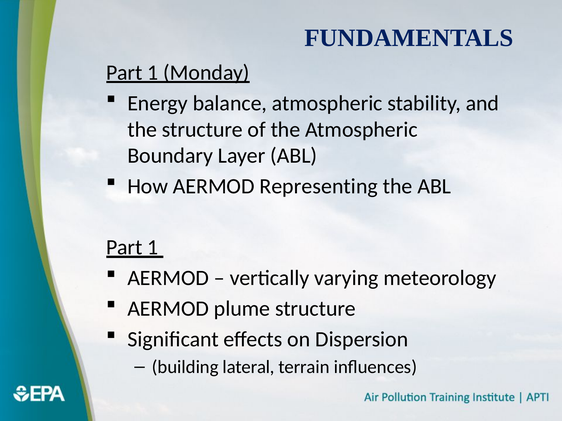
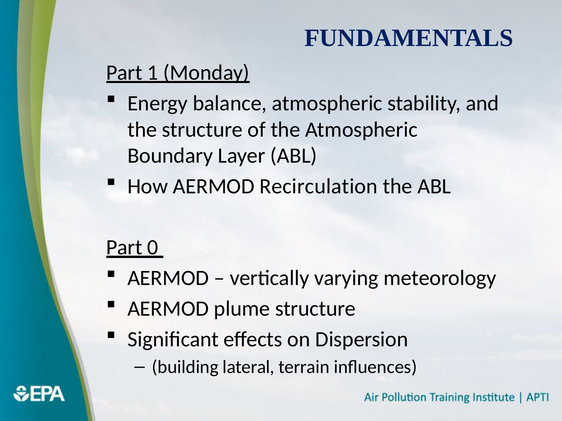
Representing: Representing -> Recirculation
1 at (153, 248): 1 -> 0
